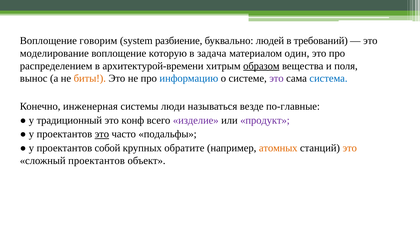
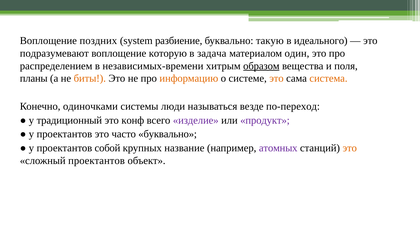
говорим: говорим -> поздних
людей: людей -> такую
требований: требований -> идеального
моделирование: моделирование -> подразумевают
архитектурой-времени: архитектурой-времени -> независимых-времени
вынос: вынос -> планы
информацию colour: blue -> orange
это at (276, 79) colour: purple -> orange
система colour: blue -> orange
инженерная: инженерная -> одиночками
по-главные: по-главные -> по-переход
это at (102, 134) underline: present -> none
часто подальфы: подальфы -> буквально
обратите: обратите -> название
атомных colour: orange -> purple
